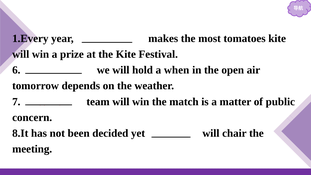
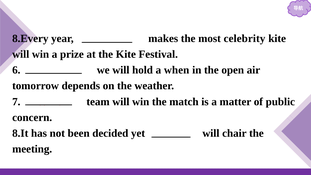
1.Every: 1.Every -> 8.Every
tomatoes: tomatoes -> celebrity
